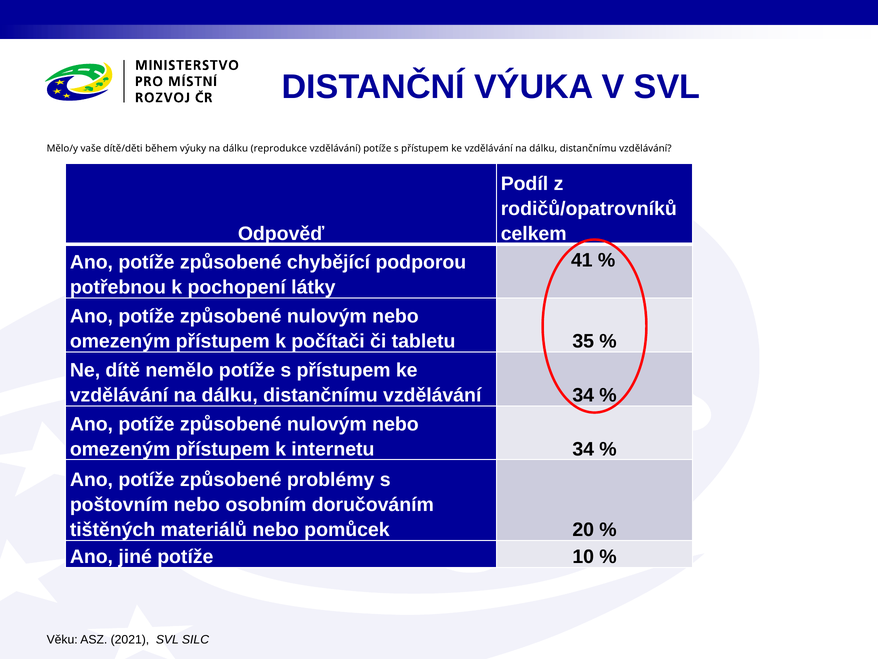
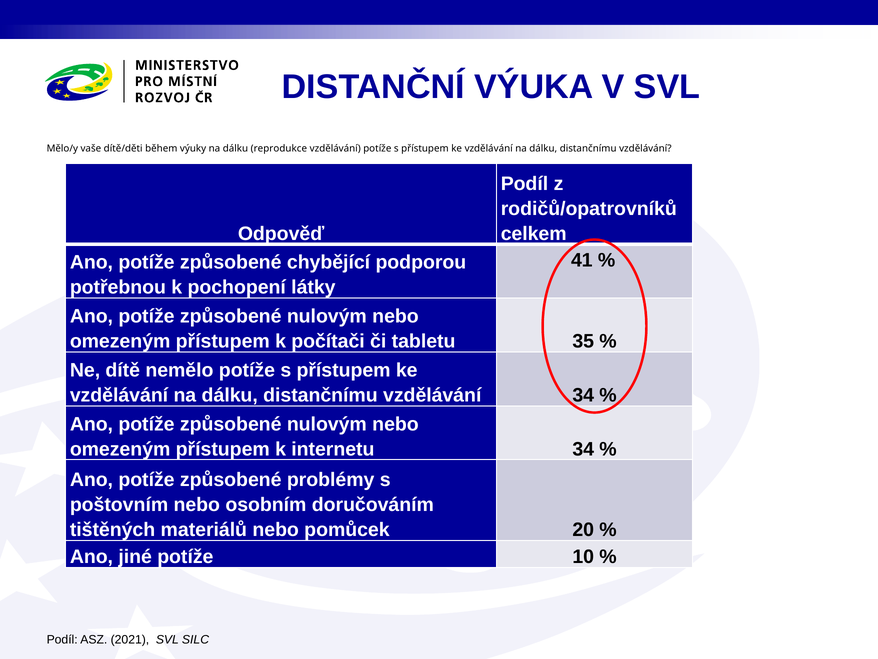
Věku at (62, 639): Věku -> Podíl
